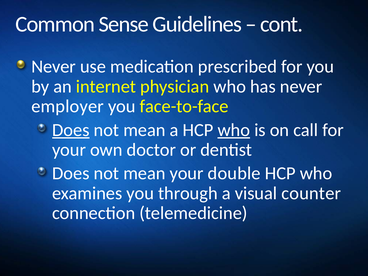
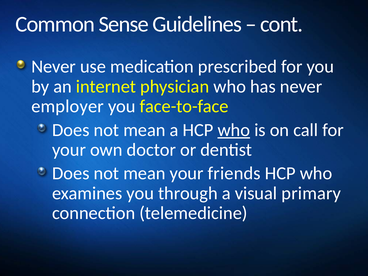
Does at (71, 130) underline: present -> none
double: double -> friends
counter: counter -> primary
